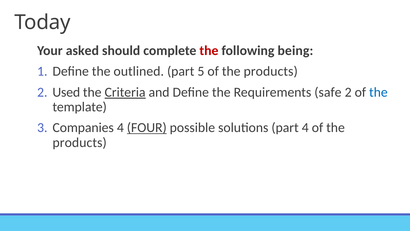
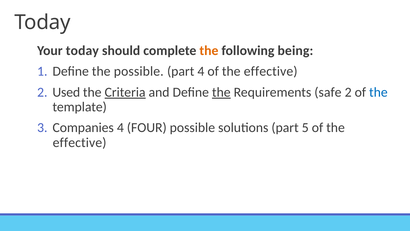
Your asked: asked -> today
the at (209, 51) colour: red -> orange
the outlined: outlined -> possible
part 5: 5 -> 4
products at (271, 71): products -> effective
the at (221, 92) underline: none -> present
FOUR underline: present -> none
part 4: 4 -> 5
products at (80, 142): products -> effective
